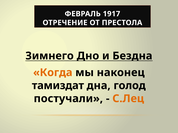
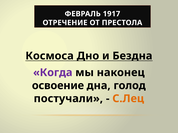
Зимнего: Зимнего -> Космоса
Когда colour: orange -> purple
тамиздат: тамиздат -> освоение
